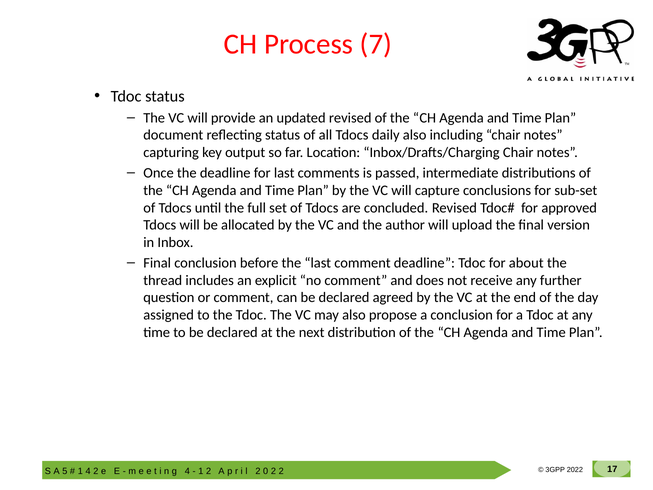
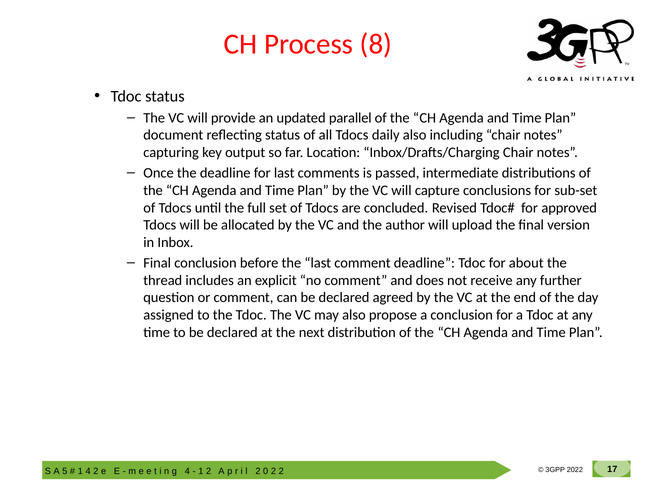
7: 7 -> 8
updated revised: revised -> parallel
